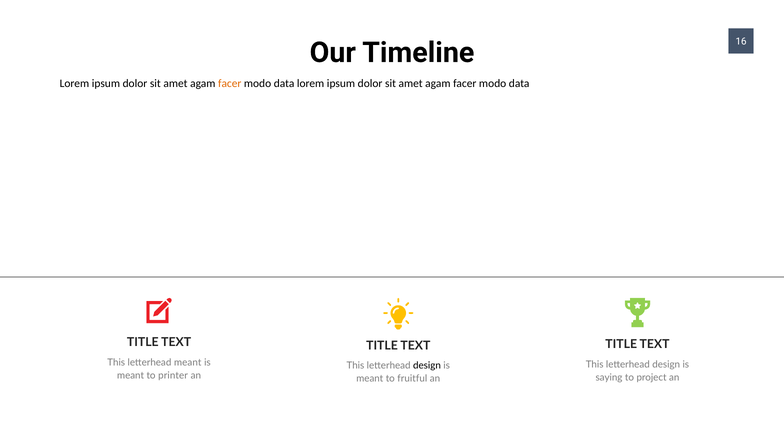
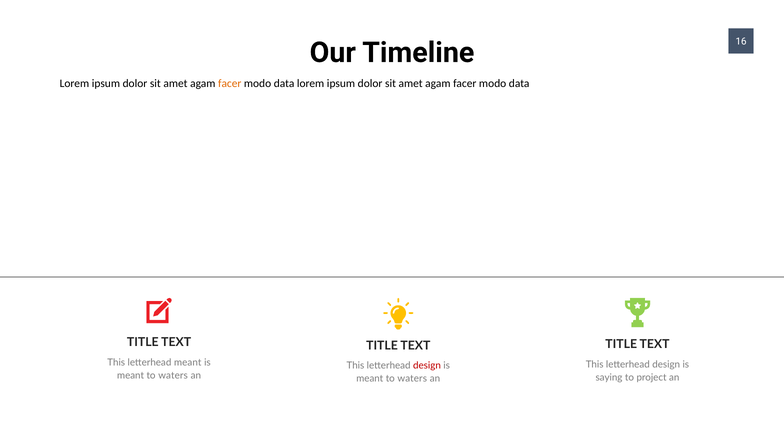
design at (427, 365) colour: black -> red
printer at (173, 375): printer -> waters
fruitful at (412, 379): fruitful -> waters
